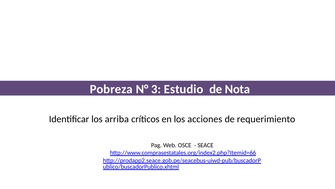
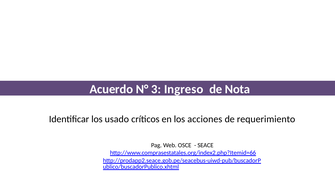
Pobreza: Pobreza -> Acuerdo
Estudio: Estudio -> Ingreso
arriba: arriba -> usado
